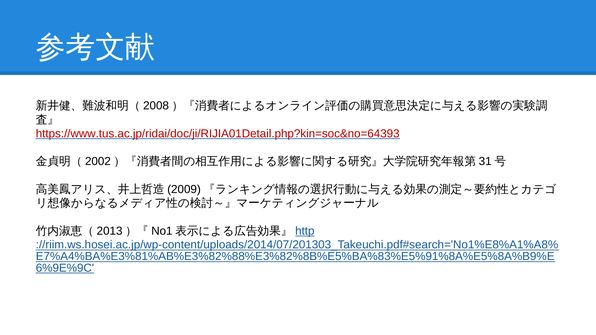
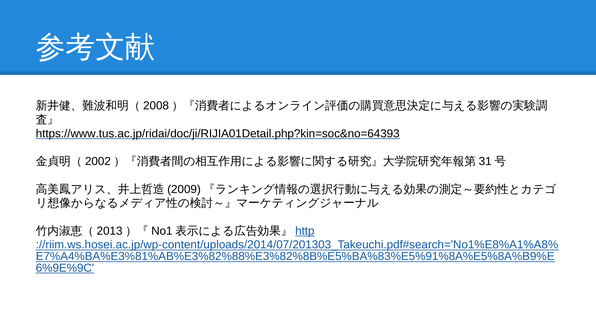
https://www.tus.ac.jp/ridai/doc/ji/RIJIA01Detail.php?kin=soc&no=64393 colour: red -> black
